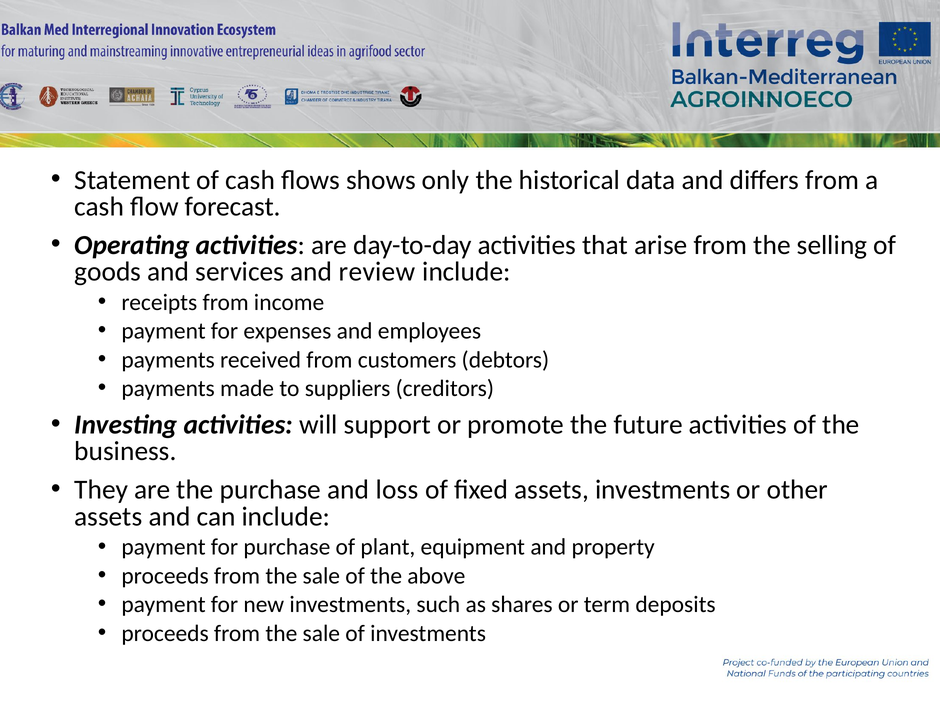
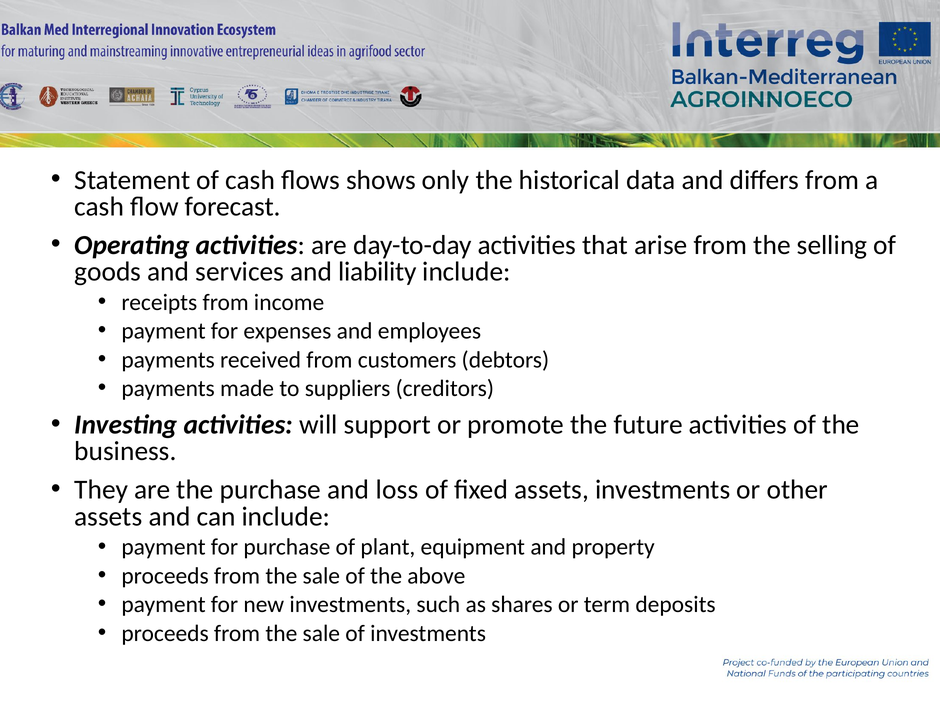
review: review -> liability
